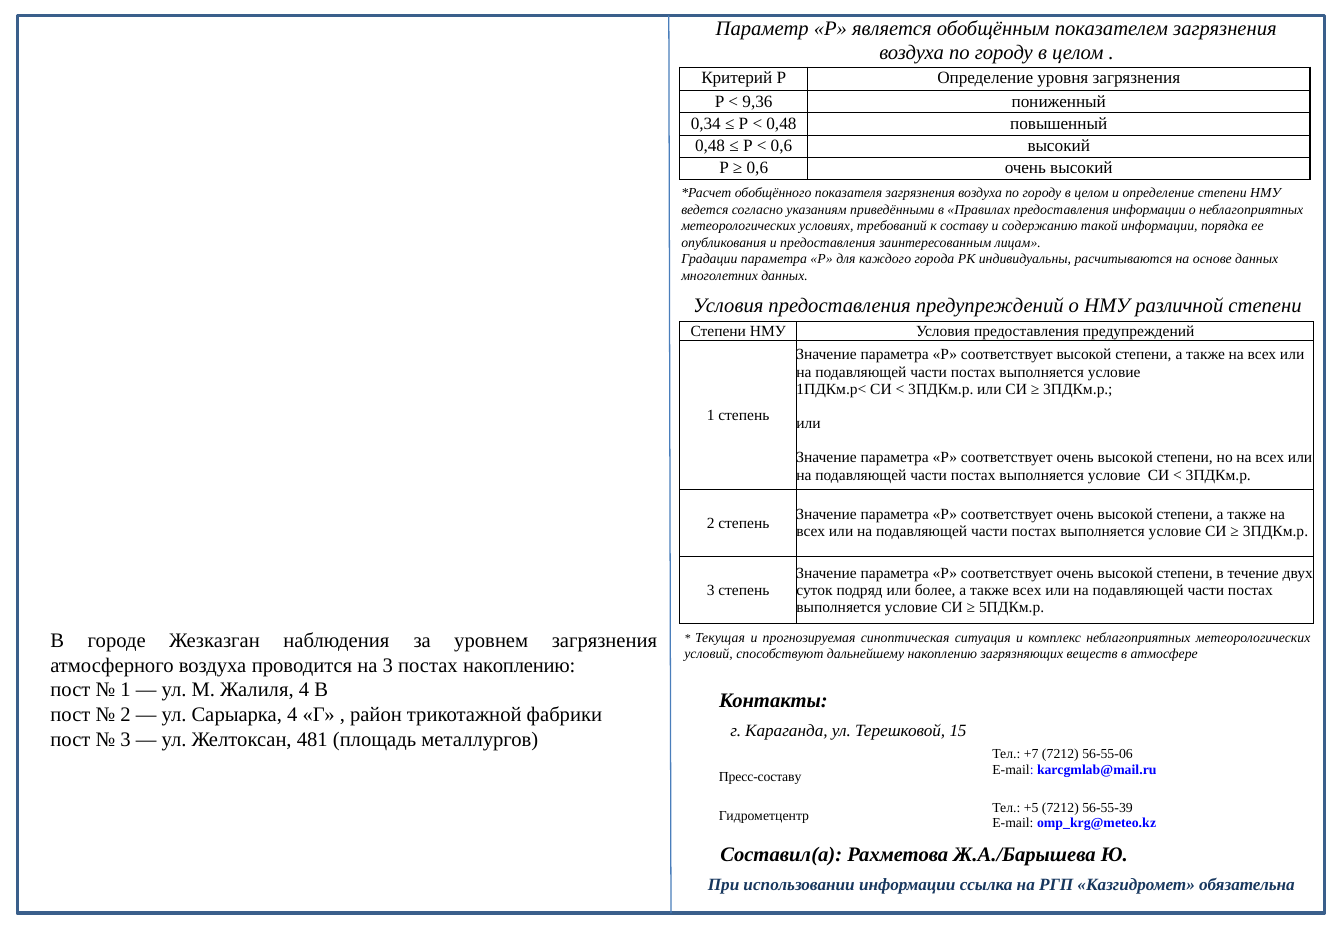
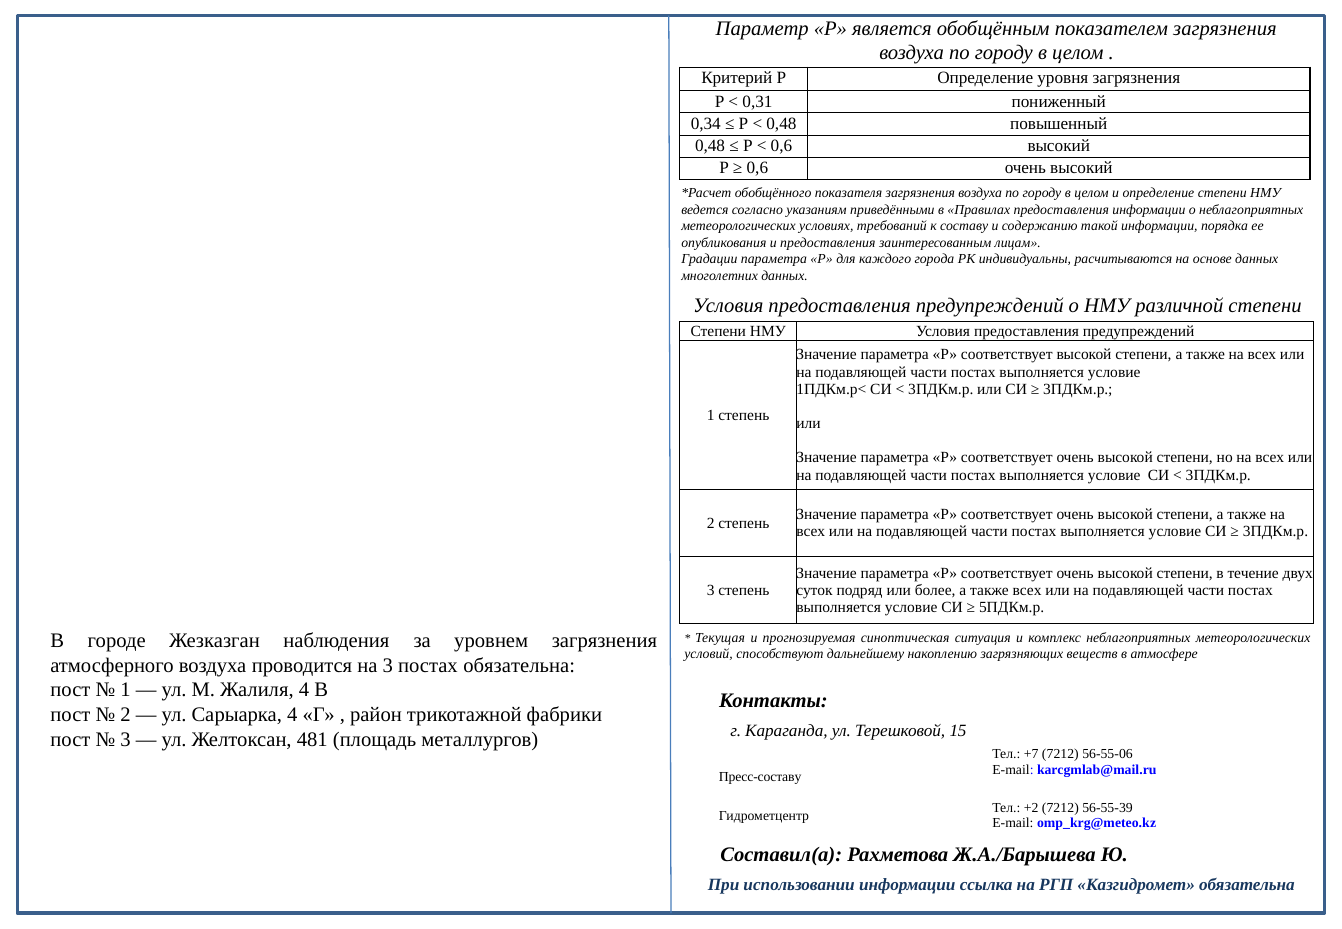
9,36: 9,36 -> 0,31
постах накоплению: накоплению -> обязательна
+5: +5 -> +2
